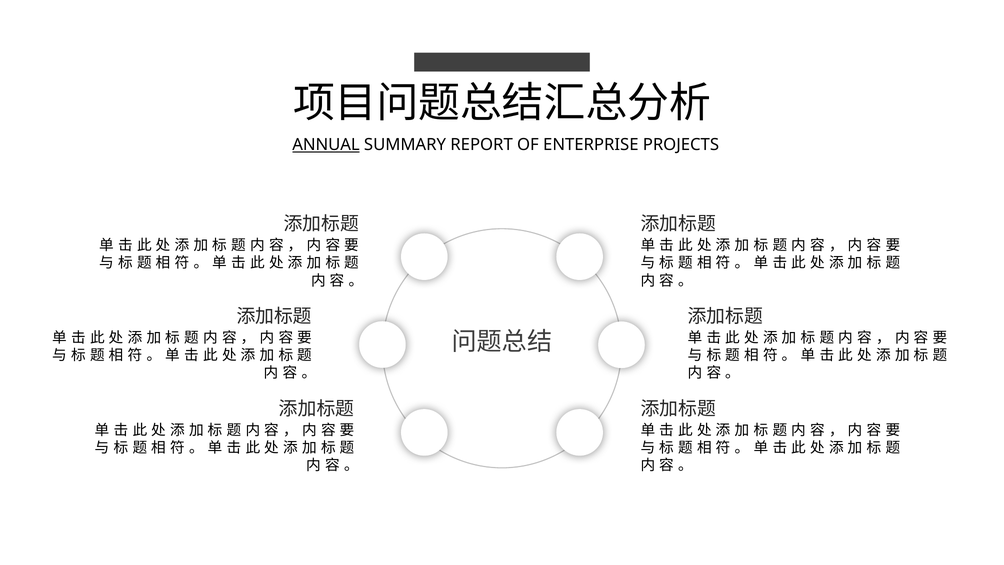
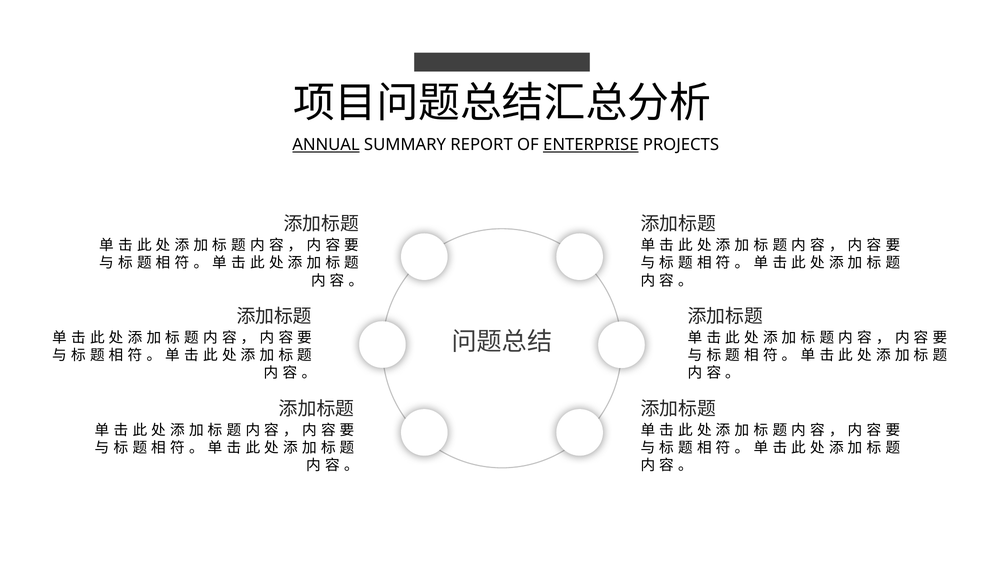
ENTERPRISE underline: none -> present
